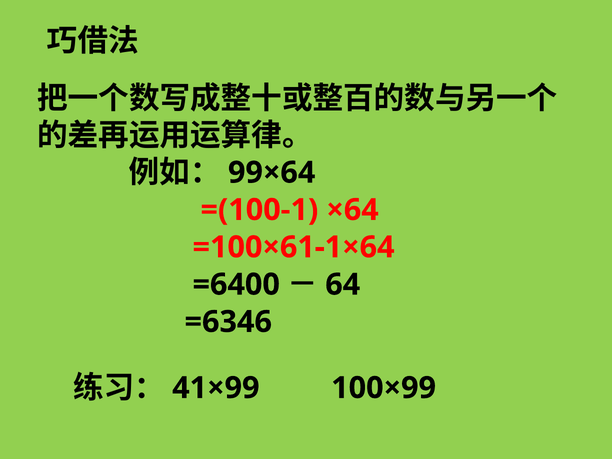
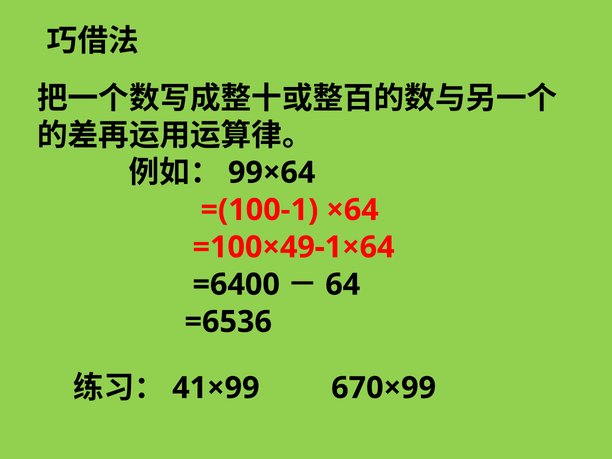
=100×61-1×64: =100×61-1×64 -> =100×49-1×64
=6346: =6346 -> =6536
100×99: 100×99 -> 670×99
